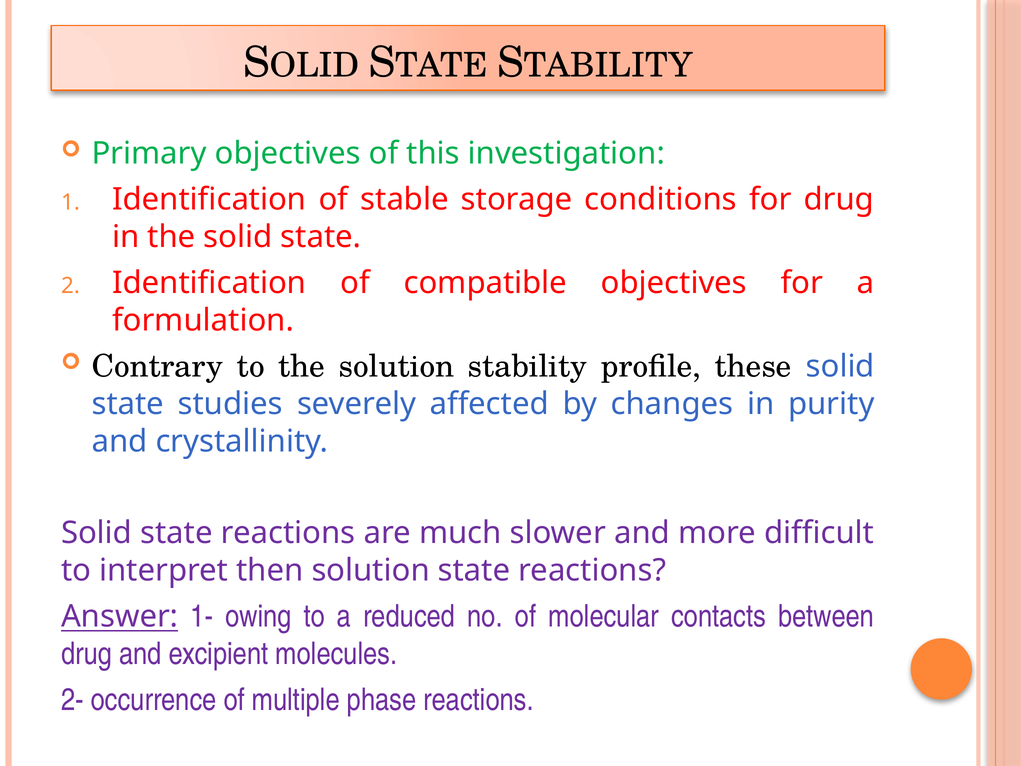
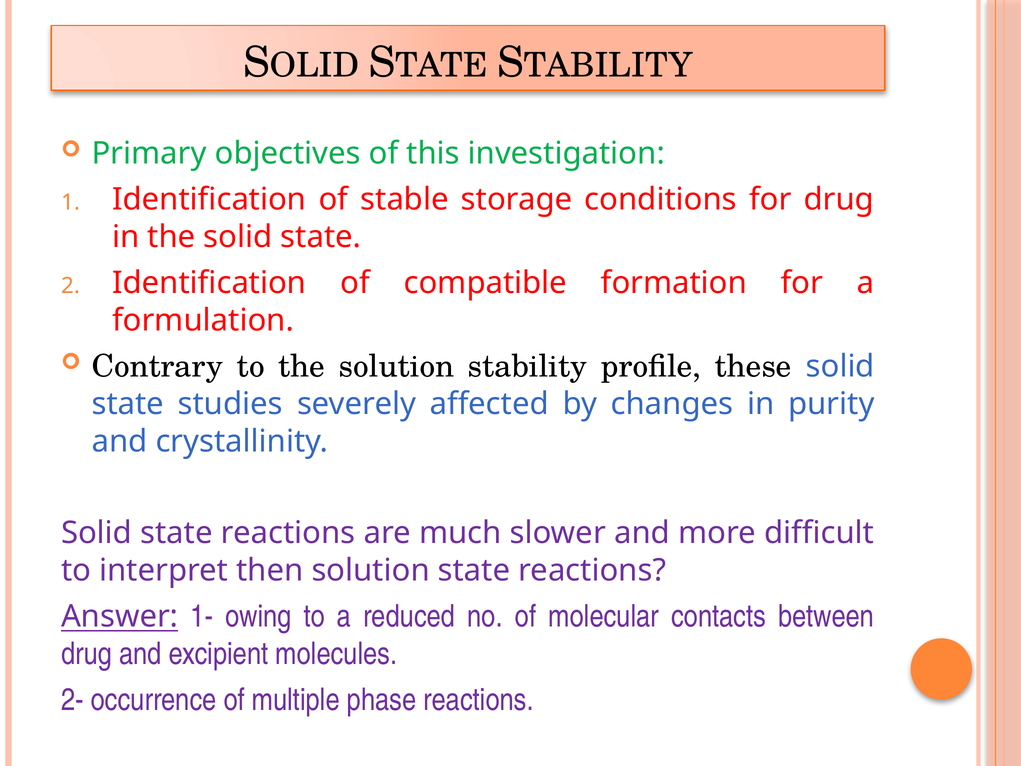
compatible objectives: objectives -> formation
